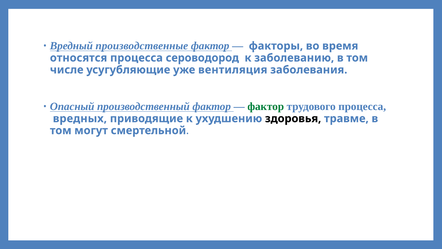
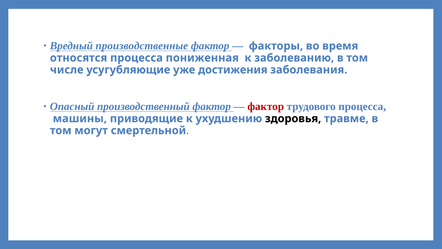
сероводород: сероводород -> пониженная
вентиляция: вентиляция -> достижения
фактор at (266, 106) colour: green -> red
вредных: вредных -> машины
